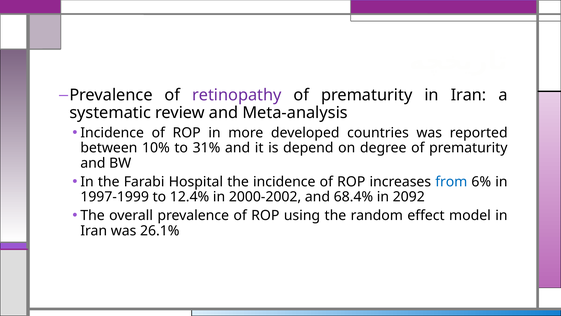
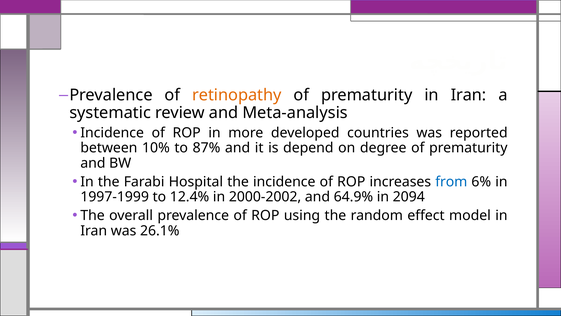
retinopathy colour: purple -> orange
31%: 31% -> 87%
68.4%: 68.4% -> 64.9%
2092: 2092 -> 2094
